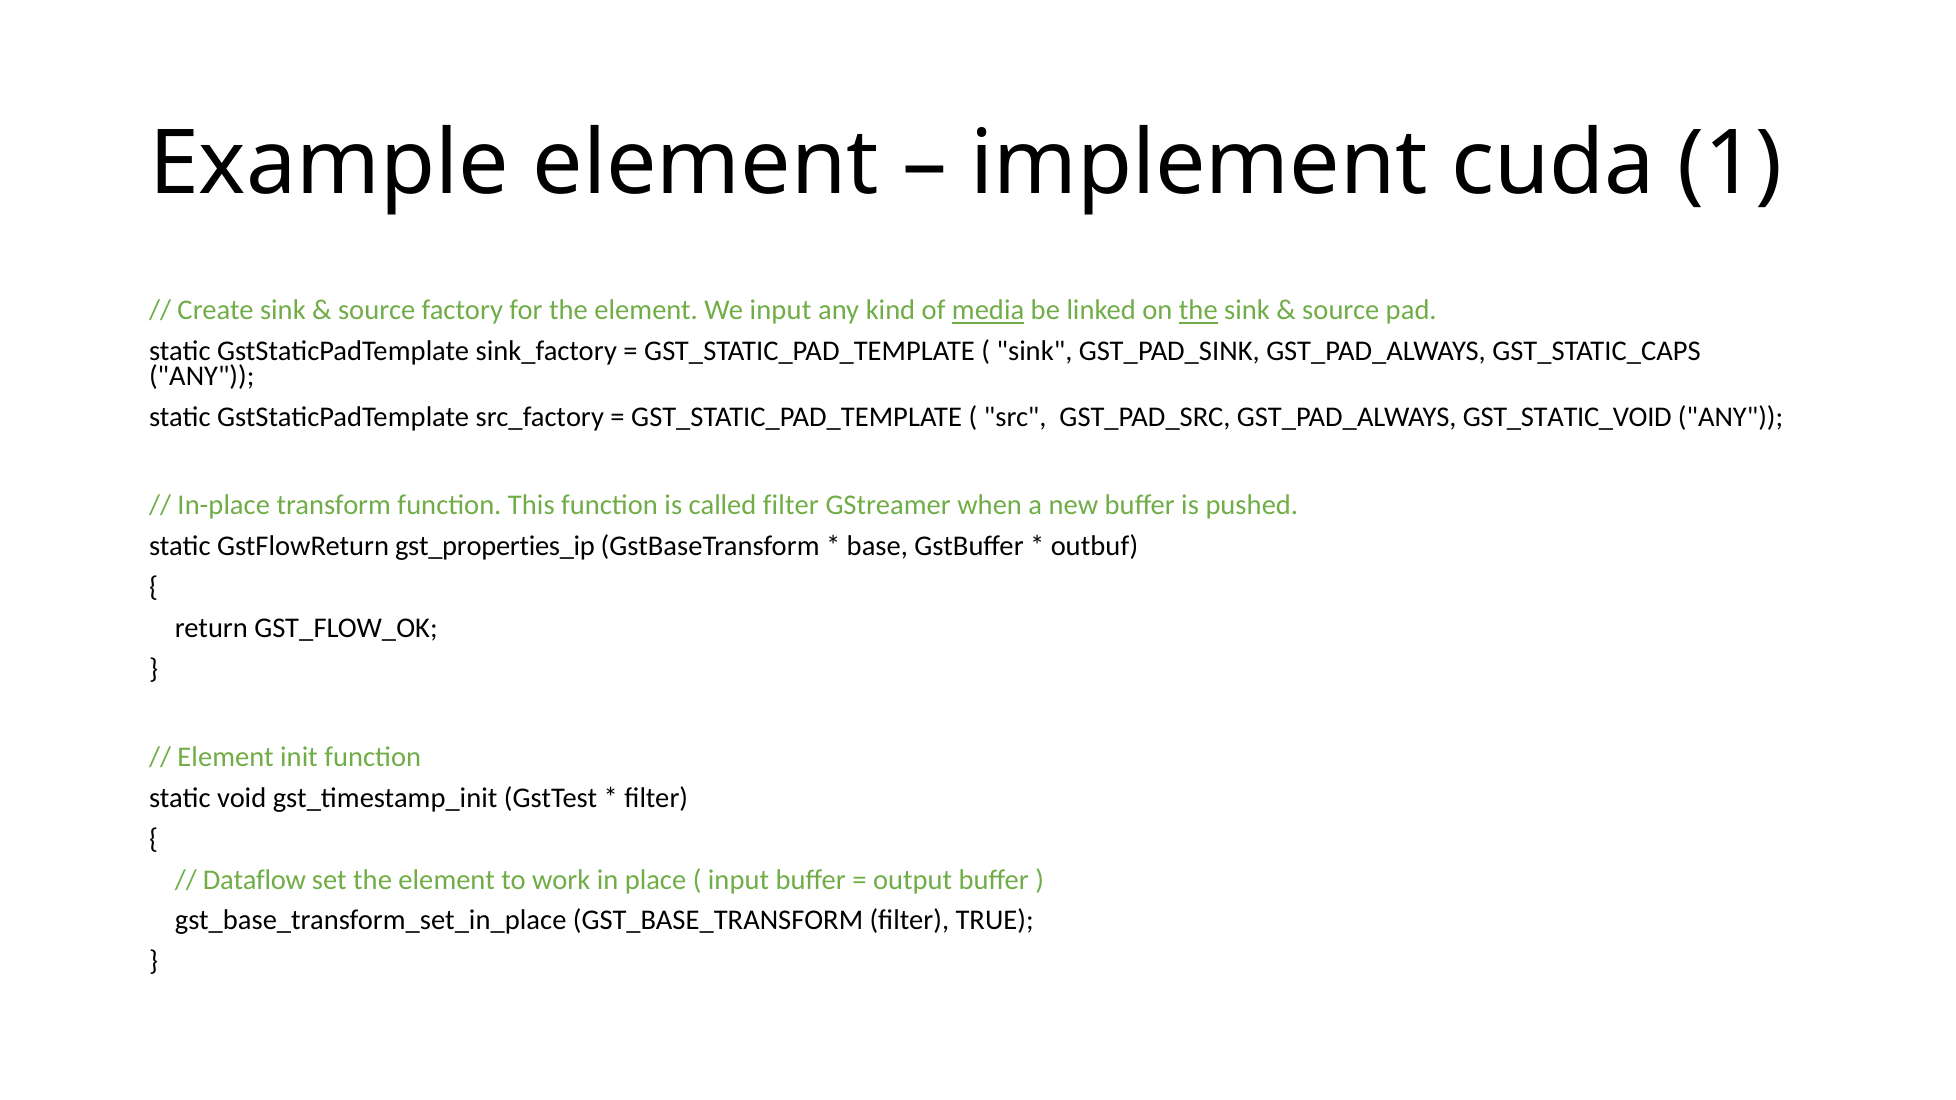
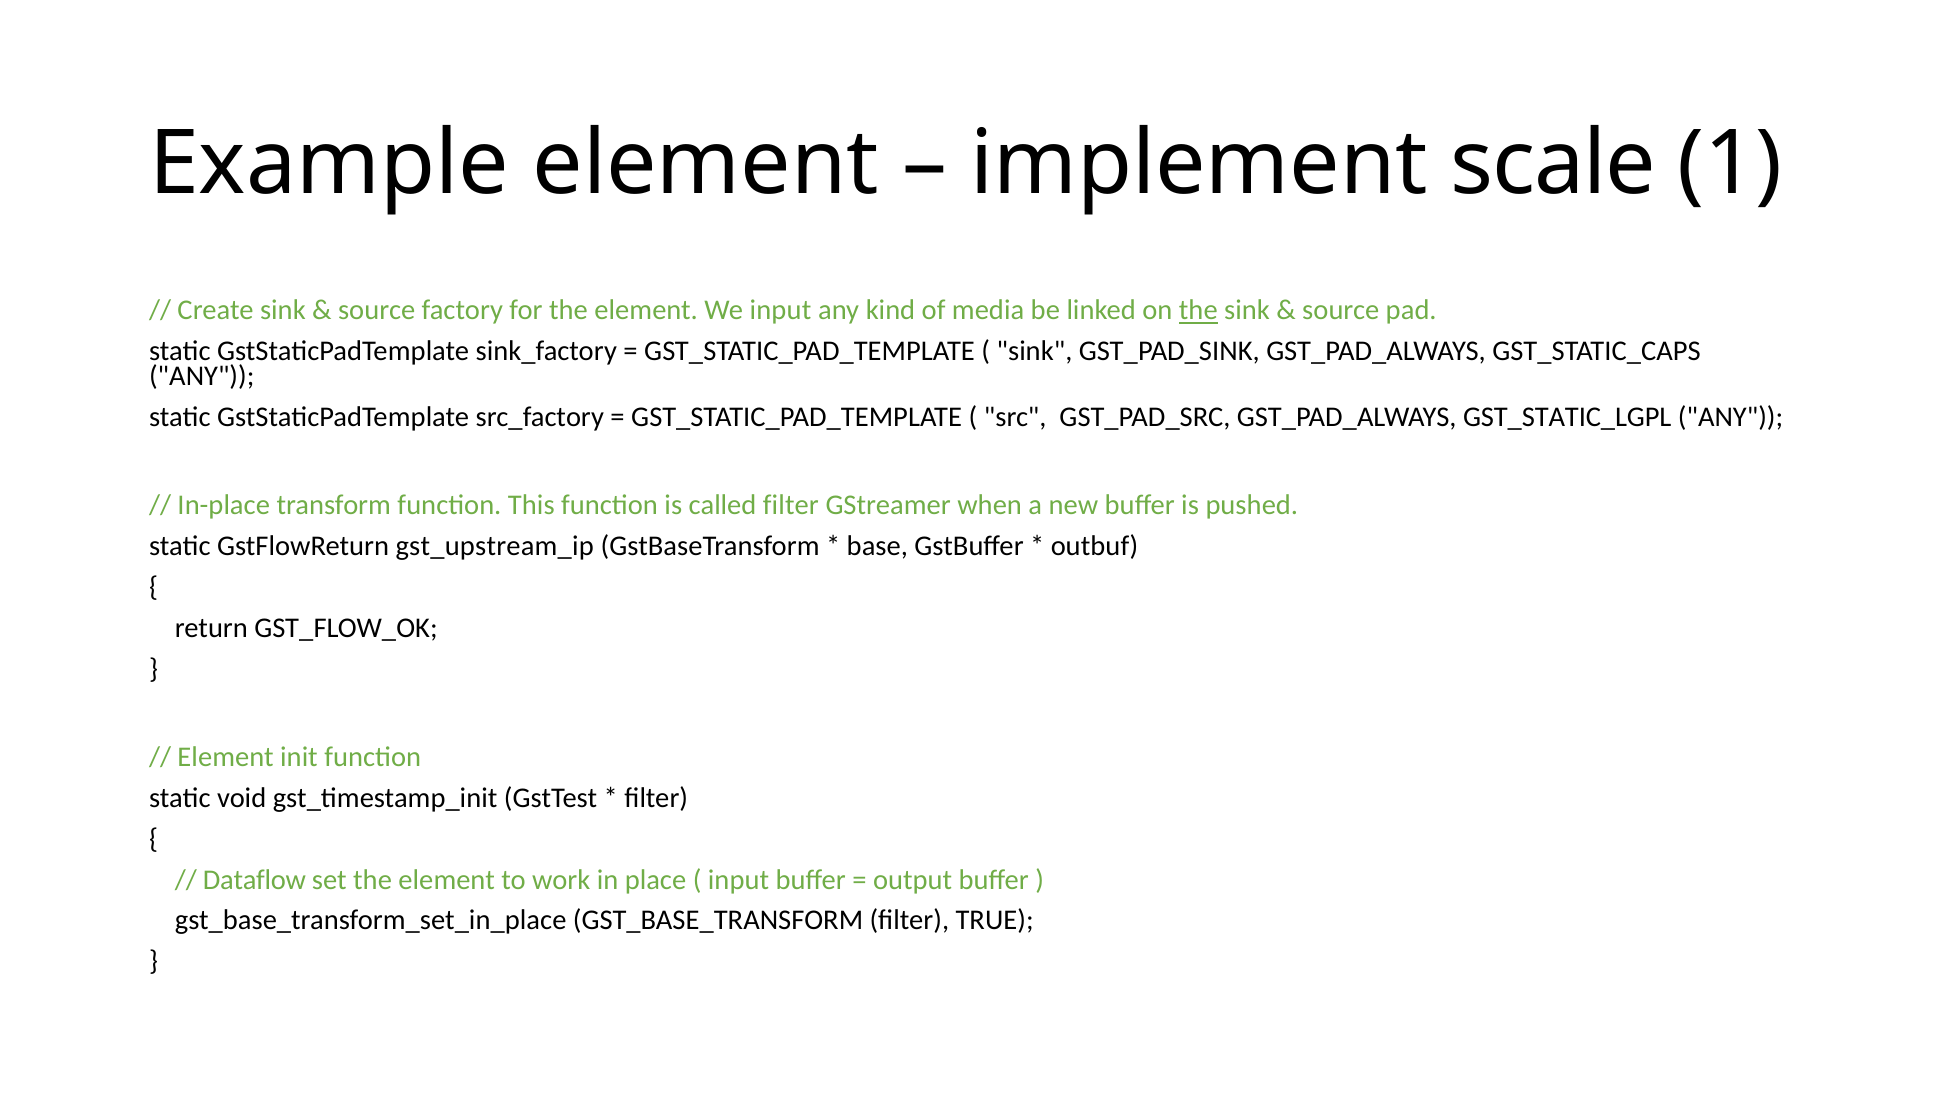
cuda: cuda -> scale
media underline: present -> none
GST_STATIC_VOID: GST_STATIC_VOID -> GST_STATIC_LGPL
gst_properties_ip: gst_properties_ip -> gst_upstream_ip
